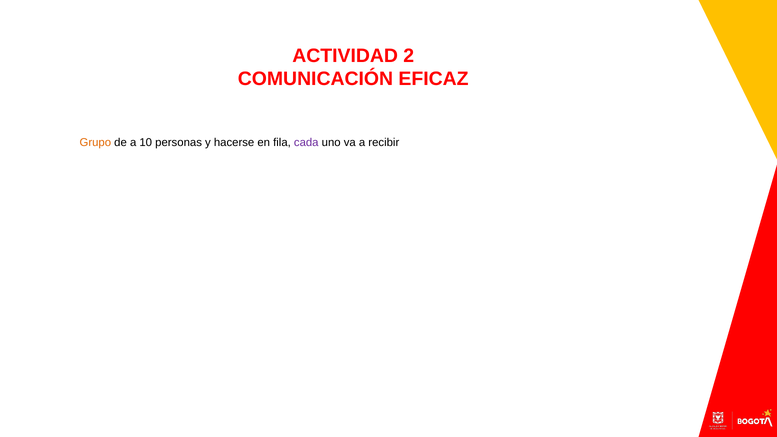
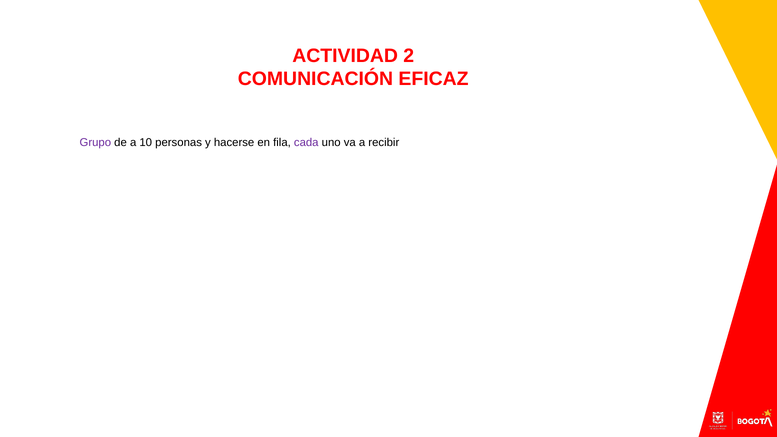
Grupo colour: orange -> purple
